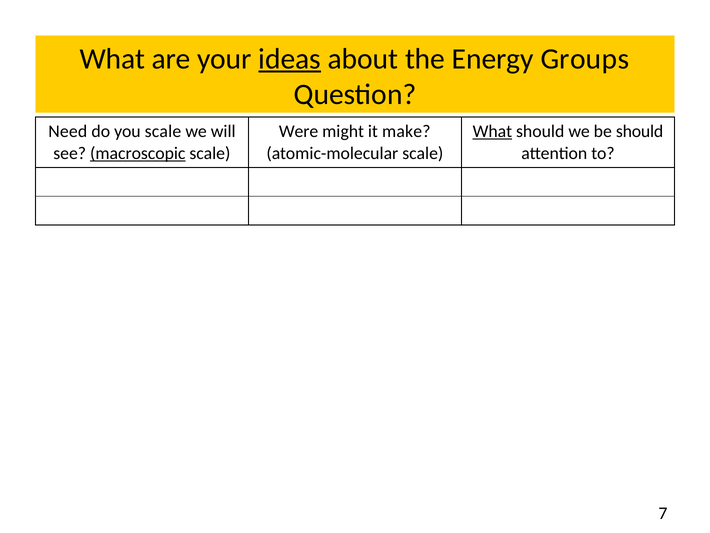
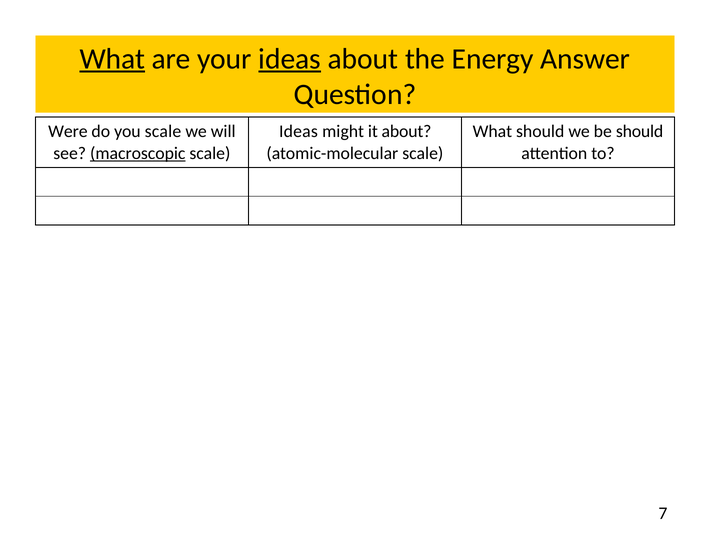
What at (112, 59) underline: none -> present
Groups: Groups -> Answer
Need: Need -> Were
Were at (299, 131): Were -> Ideas
it make: make -> about
What at (492, 131) underline: present -> none
